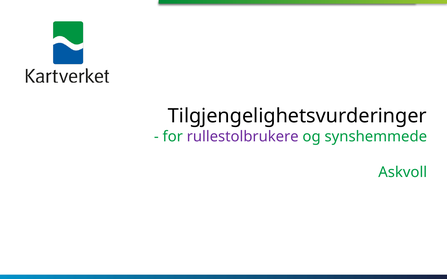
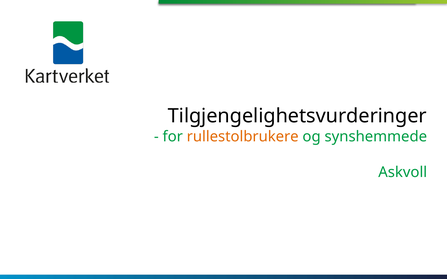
rullestolbrukere colour: purple -> orange
